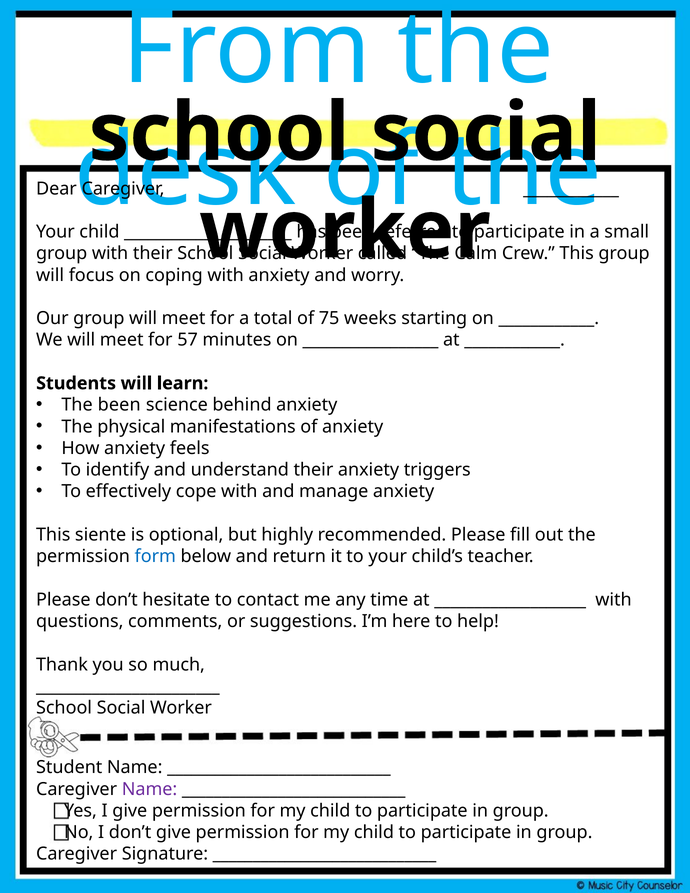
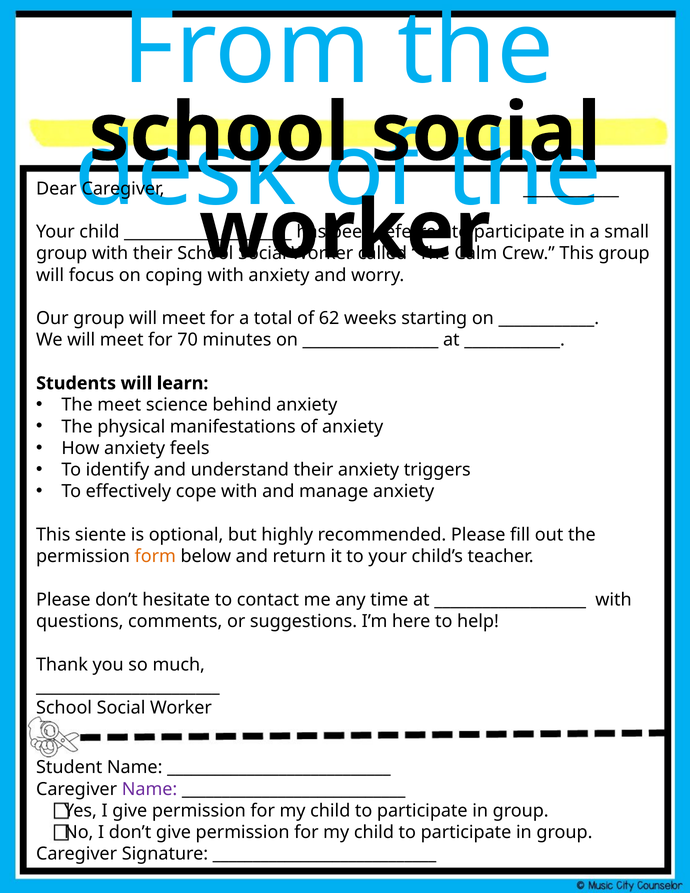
75: 75 -> 62
57: 57 -> 70
The been: been -> meet
form colour: blue -> orange
